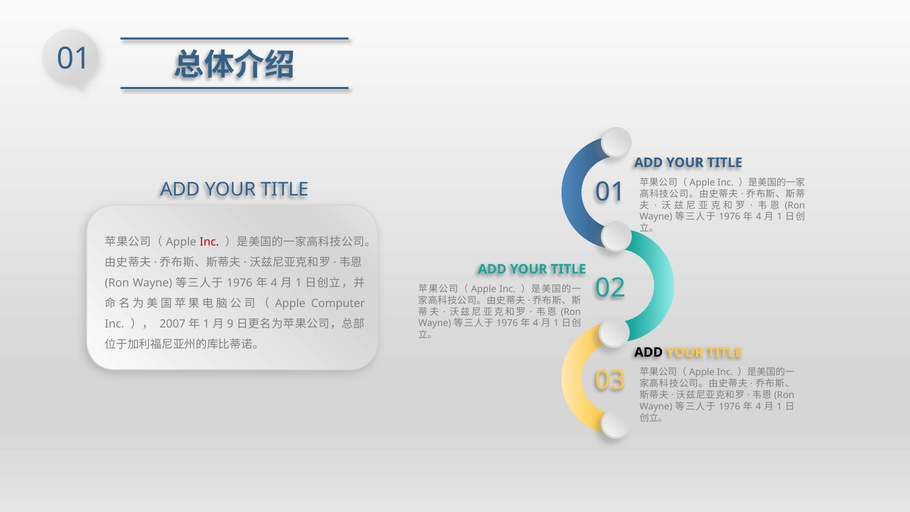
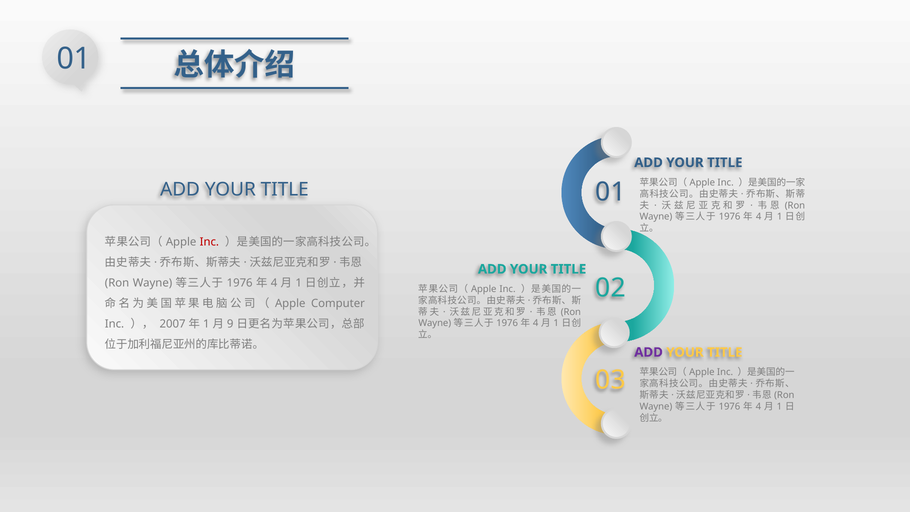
ADD at (649, 352) colour: black -> purple
